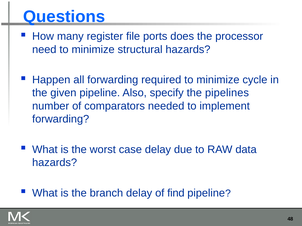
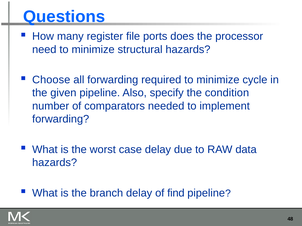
Happen: Happen -> Choose
pipelines: pipelines -> condition
